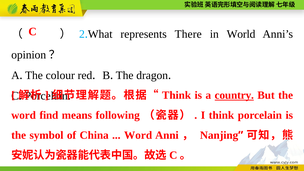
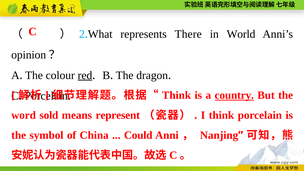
red underline: none -> present
find: find -> sold
following: following -> represent
Word at (138, 135): Word -> Could
